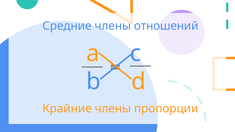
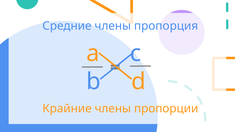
отношений: отношений -> пропорция
